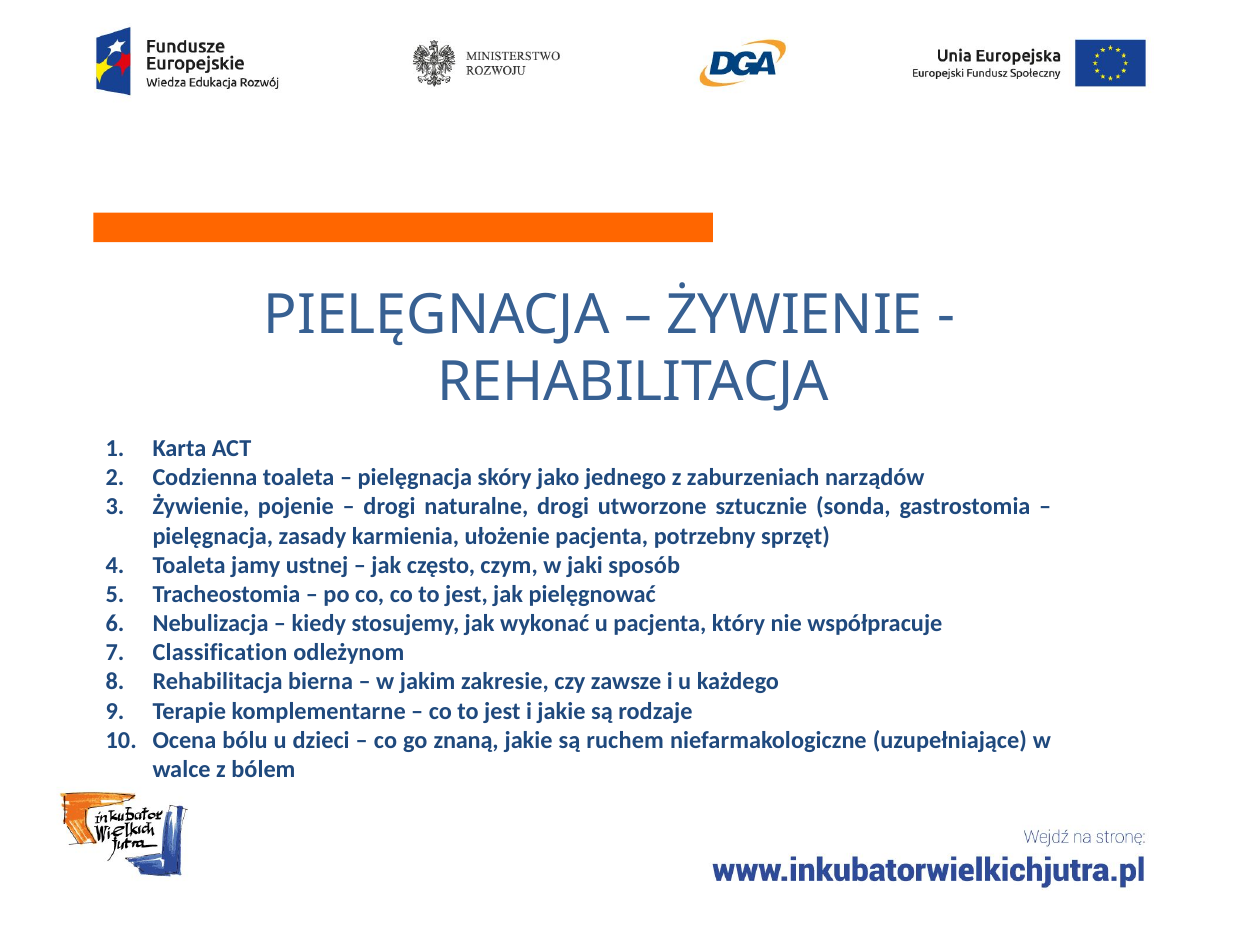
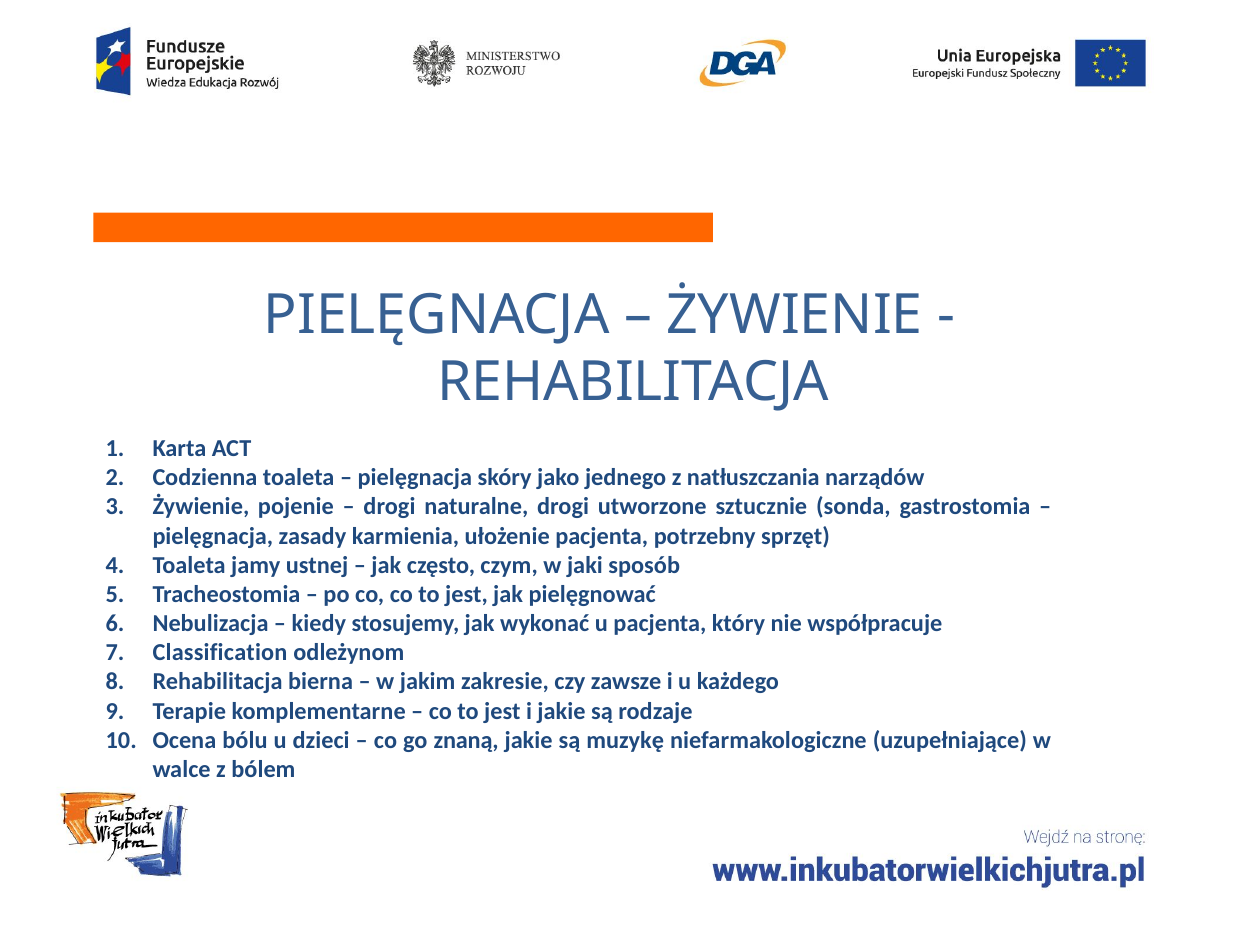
zaburzeniach: zaburzeniach -> natłuszczania
ruchem: ruchem -> muzykę
